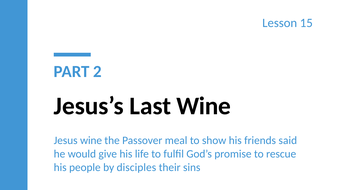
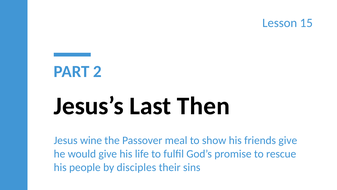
Last Wine: Wine -> Then
friends said: said -> give
